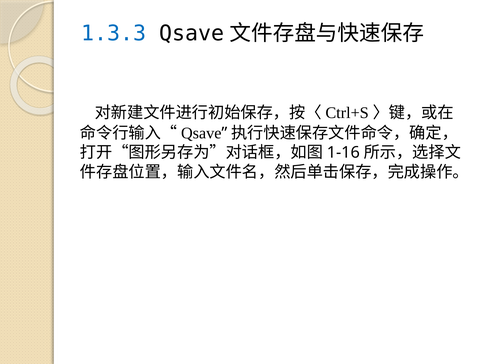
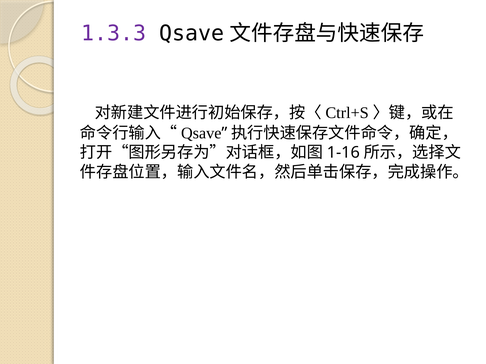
1.3.3 colour: blue -> purple
